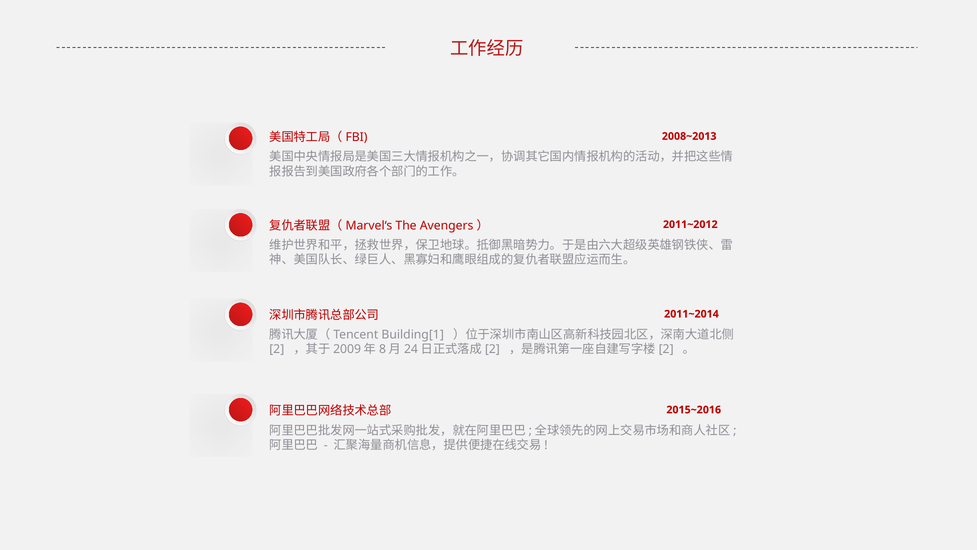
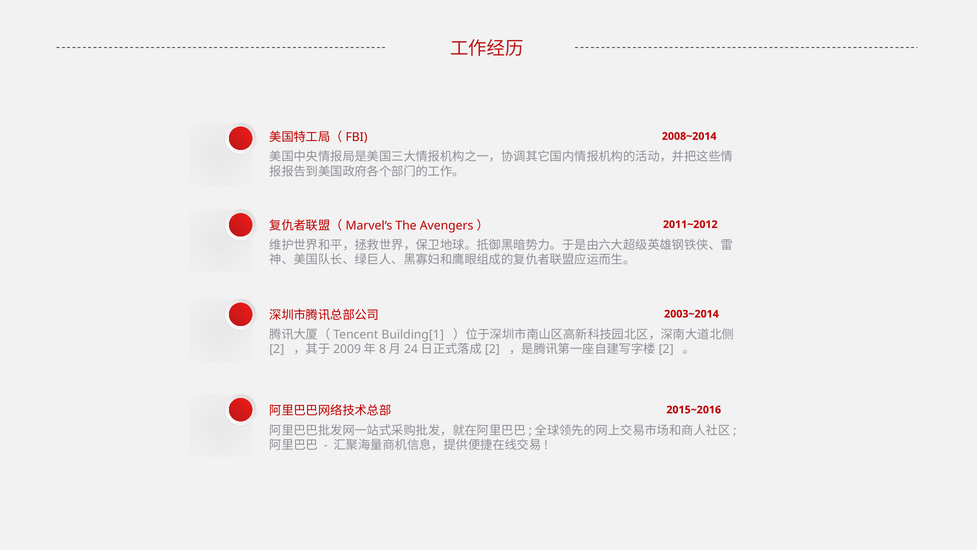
2008~2013: 2008~2013 -> 2008~2014
2011~2014: 2011~2014 -> 2003~2014
